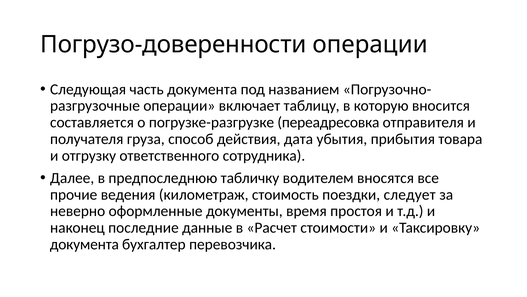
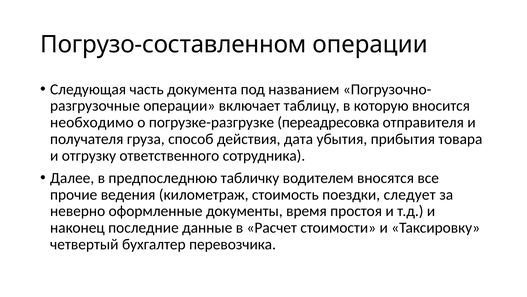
Погрузо-доверенности: Погрузо-доверенности -> Погрузо-составленном
составляется: составляется -> необходимо
документа at (84, 244): документа -> четвертый
